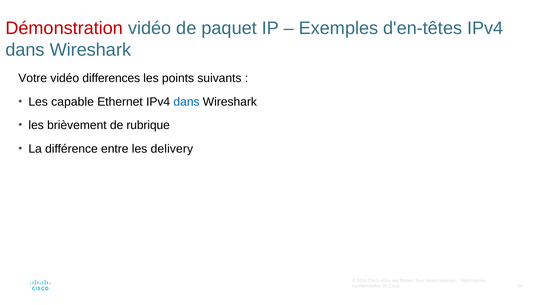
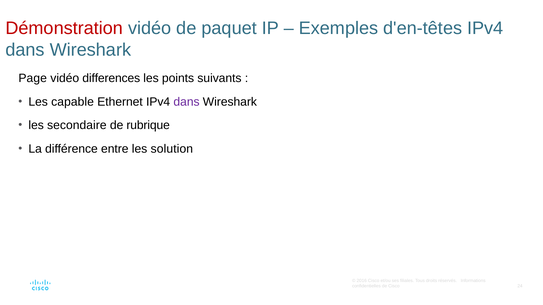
Votre: Votre -> Page
dans at (187, 102) colour: blue -> purple
brièvement: brièvement -> secondaire
delivery: delivery -> solution
